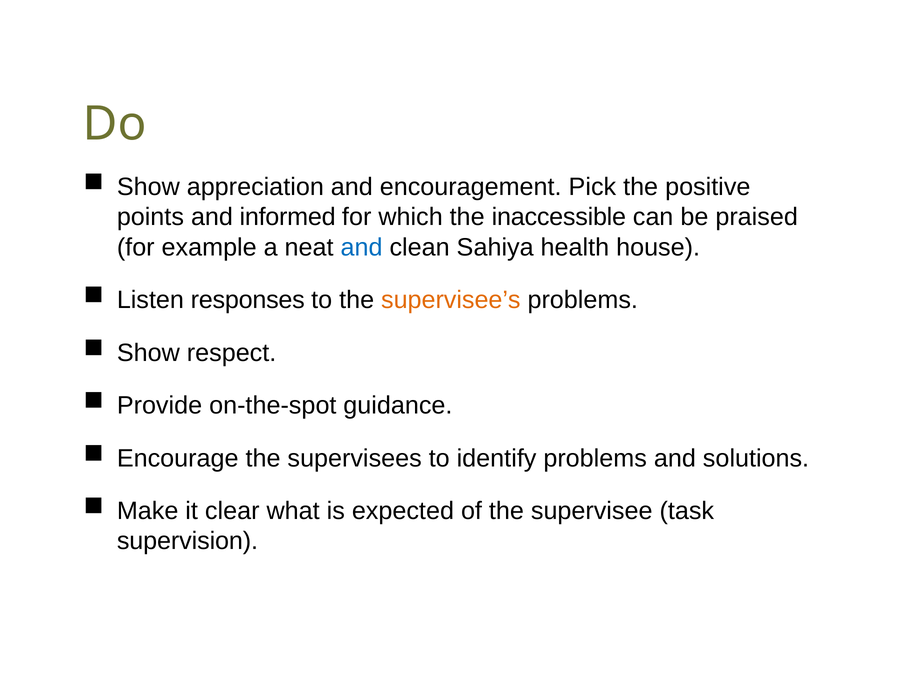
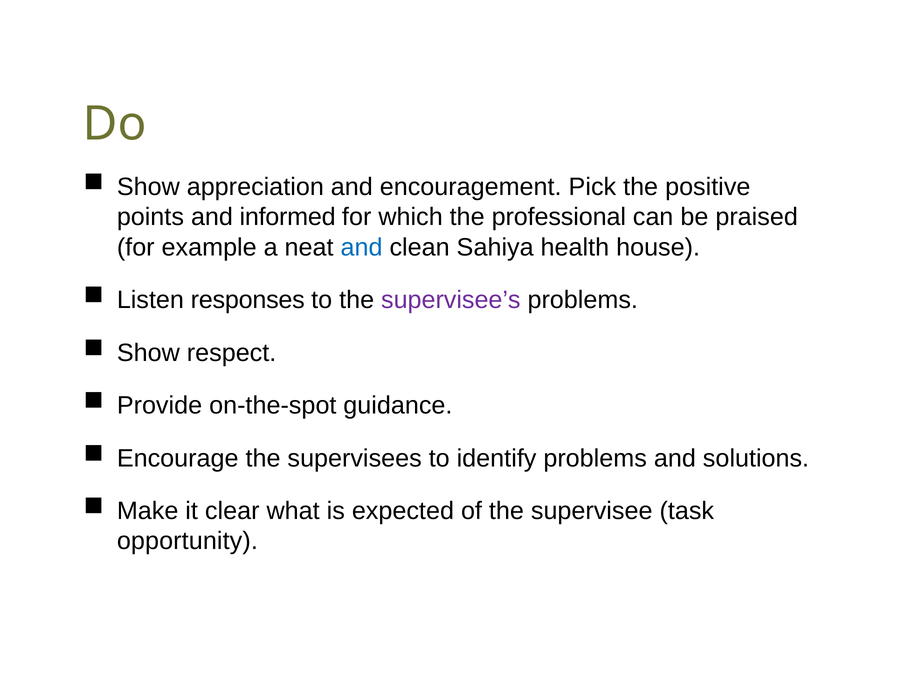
inaccessible: inaccessible -> professional
supervisee’s colour: orange -> purple
supervision: supervision -> opportunity
